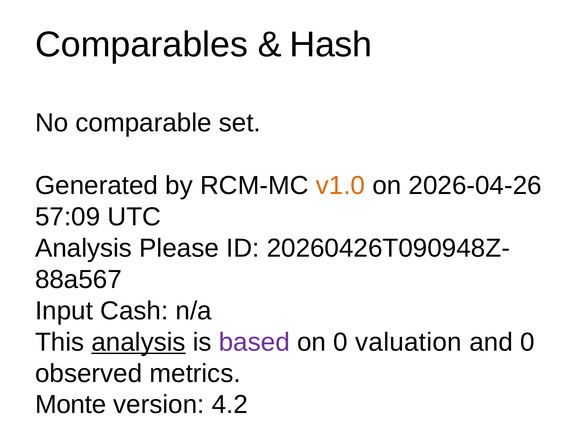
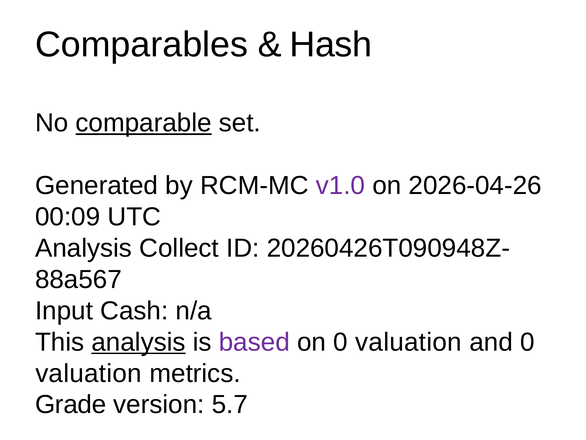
comparable underline: none -> present
v1.0 colour: orange -> purple
57:09: 57:09 -> 00:09
Please: Please -> Collect
observed at (89, 373): observed -> valuation
Monte: Monte -> Grade
4.2: 4.2 -> 5.7
